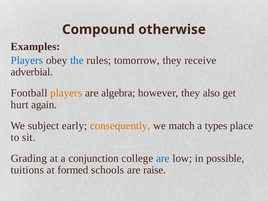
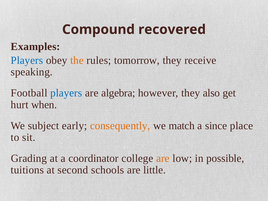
otherwise: otherwise -> recovered
the colour: blue -> orange
adverbial: adverbial -> speaking
players at (66, 93) colour: orange -> blue
again: again -> when
types: types -> since
conjunction: conjunction -> coordinator
are at (163, 158) colour: blue -> orange
formed: formed -> second
raise: raise -> little
